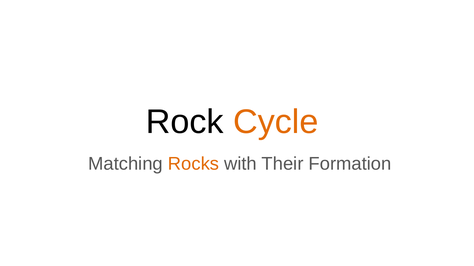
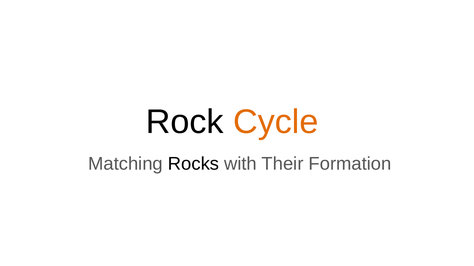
Rocks colour: orange -> black
